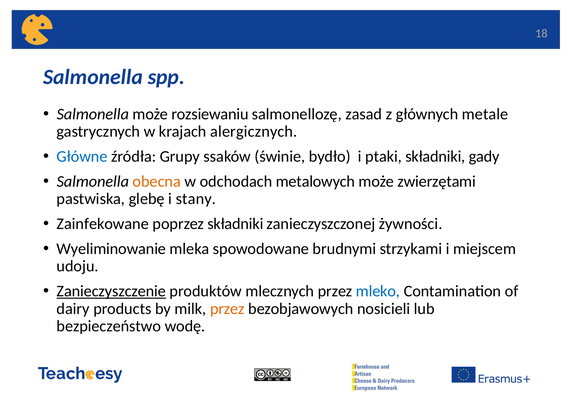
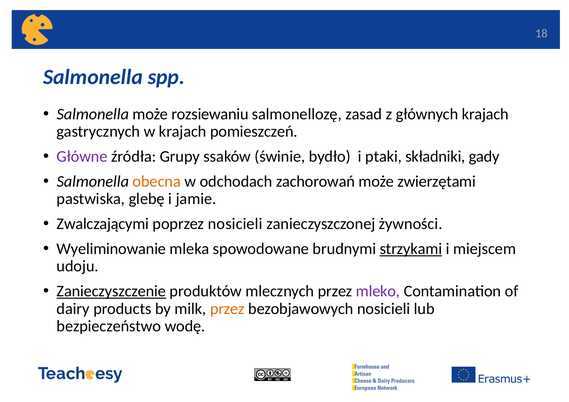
głównych metale: metale -> krajach
alergicznych: alergicznych -> pomieszczeń
Główne colour: blue -> purple
metalowych: metalowych -> zachorowań
stany: stany -> jamie
Zainfekowane: Zainfekowane -> Zwalczającymi
poprzez składniki: składniki -> nosicieli
strzykami underline: none -> present
mleko colour: blue -> purple
